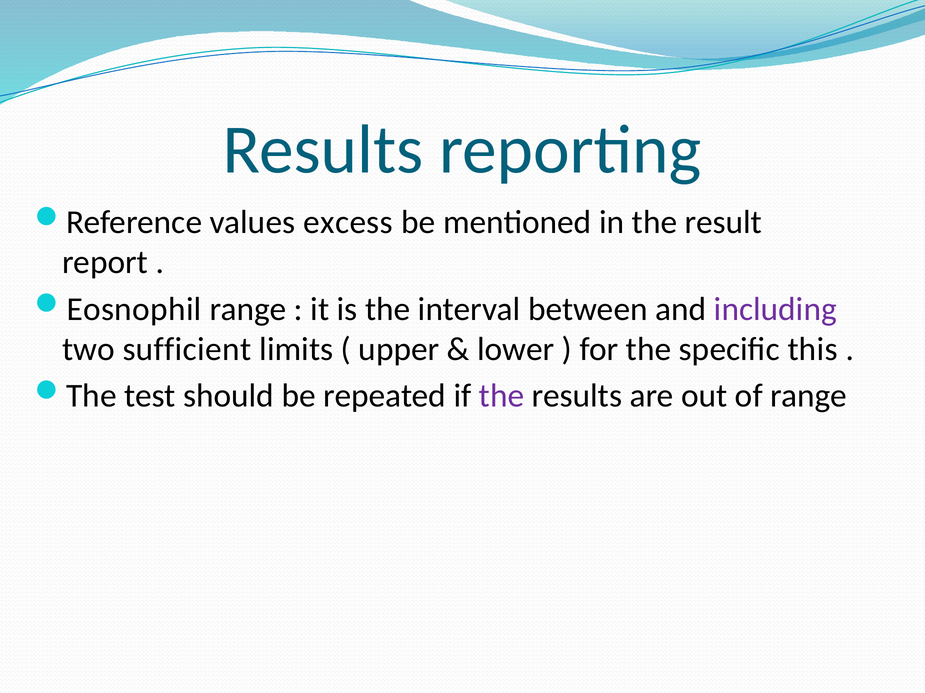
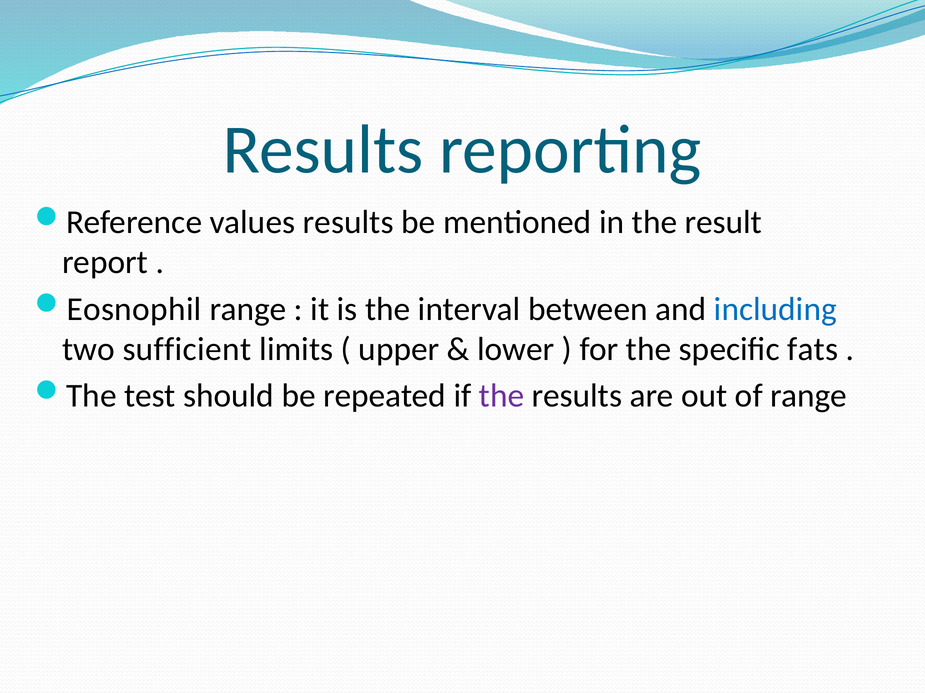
values excess: excess -> results
including colour: purple -> blue
this: this -> fats
